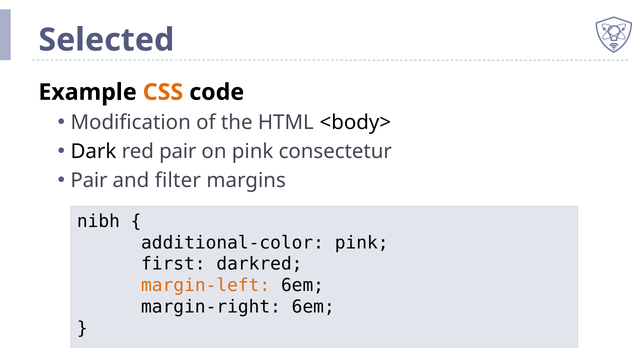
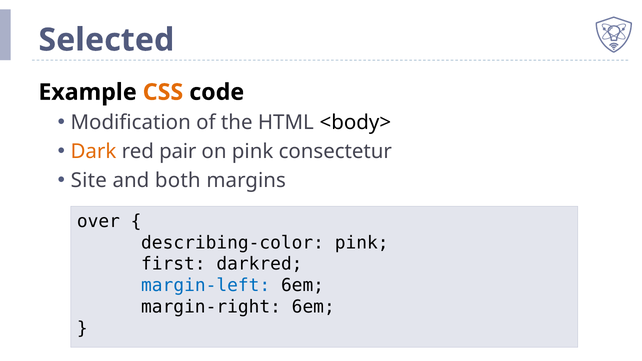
Dark colour: black -> orange
Pair at (89, 181): Pair -> Site
filter: filter -> both
nibh: nibh -> over
additional-color: additional-color -> describing-color
margin-left colour: orange -> blue
